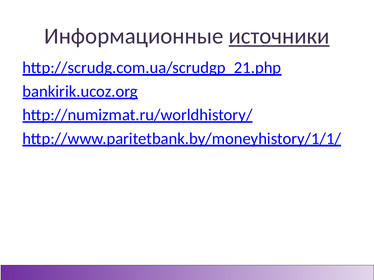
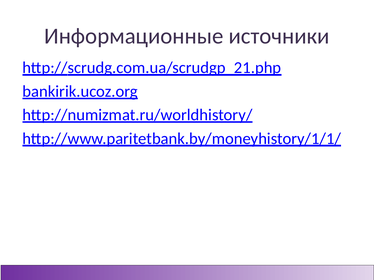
источники underline: present -> none
